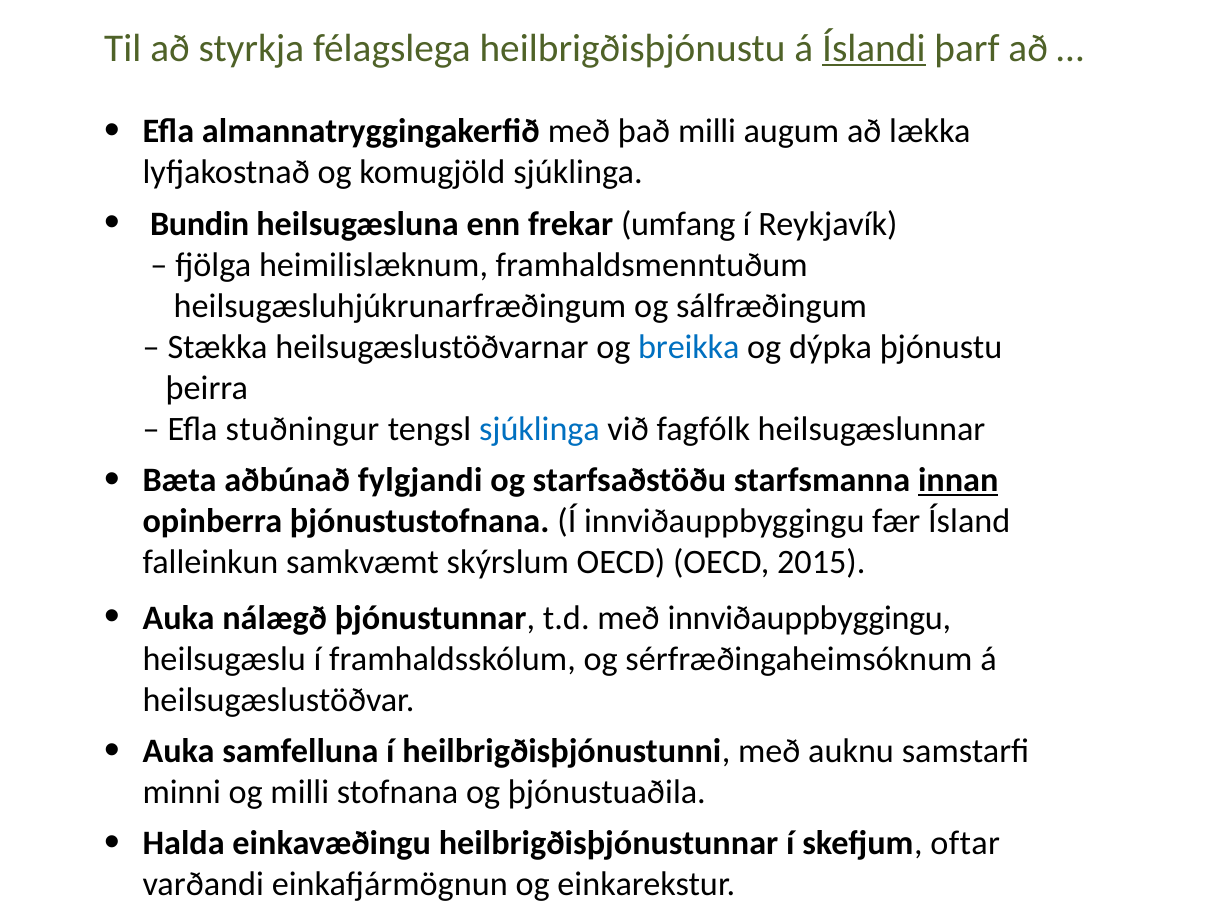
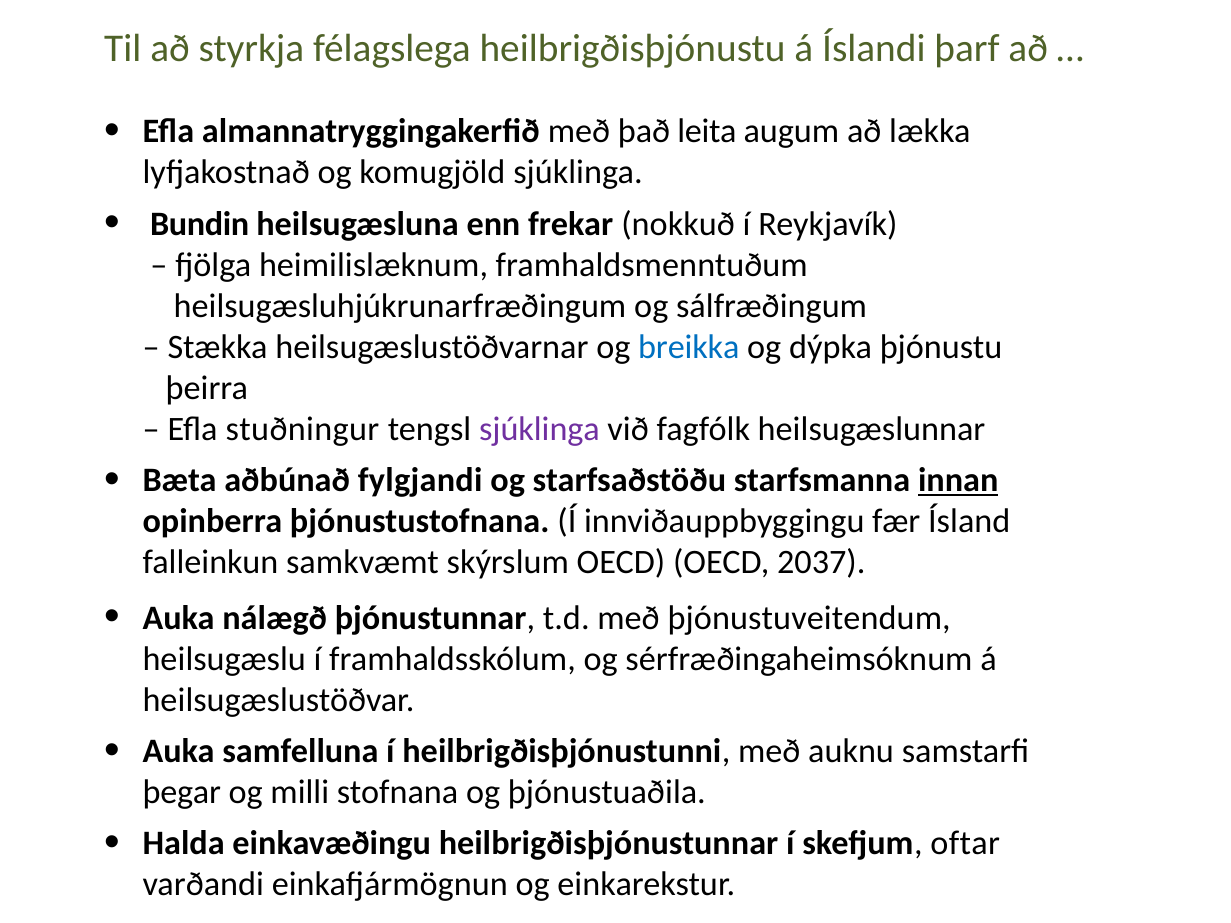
Íslandi underline: present -> none
það milli: milli -> leita
umfang: umfang -> nokkuð
sjúklinga at (539, 429) colour: blue -> purple
2015: 2015 -> 2037
með innviðauppbyggingu: innviðauppbyggingu -> þjónustuveitendum
minni: minni -> þegar
